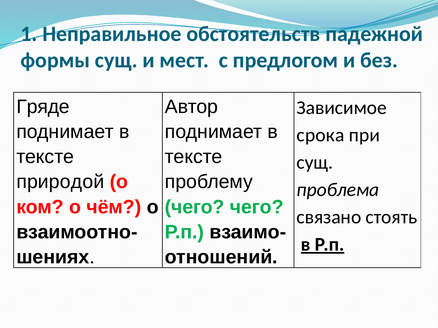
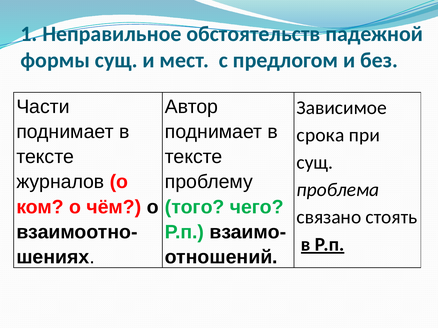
Гряде: Гряде -> Части
природой: природой -> журналов
чего at (195, 207): чего -> того
